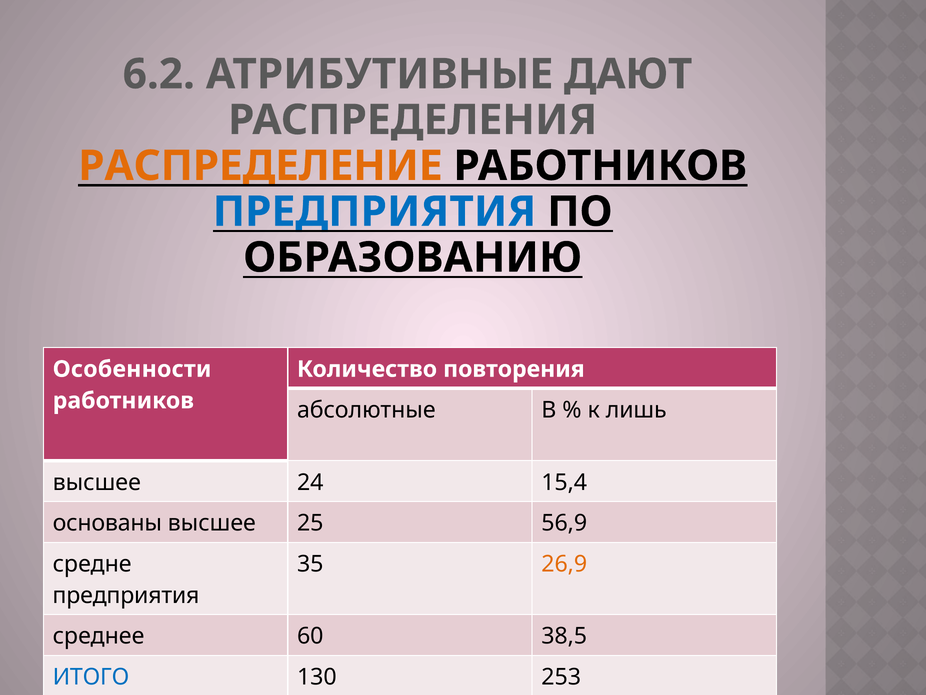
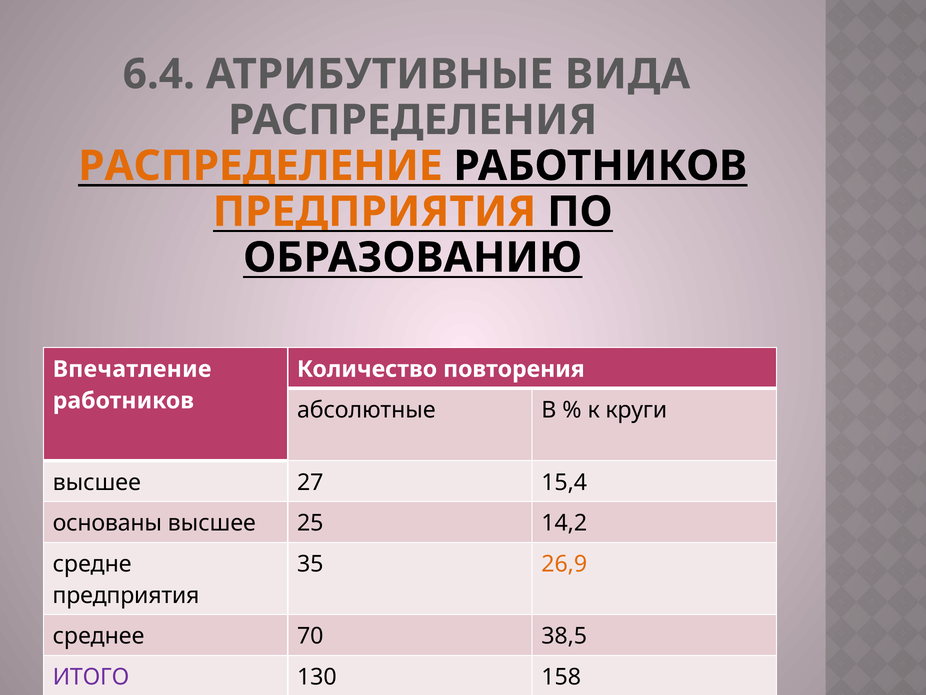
6.2: 6.2 -> 6.4
ДАЮТ: ДАЮТ -> ВИДА
ПРЕДПРИЯТИЯ at (375, 212) colour: blue -> orange
Особенности: Особенности -> Впечатление
лишь: лишь -> круги
24: 24 -> 27
56,9: 56,9 -> 14,2
60: 60 -> 70
ИТОГО colour: blue -> purple
253: 253 -> 158
